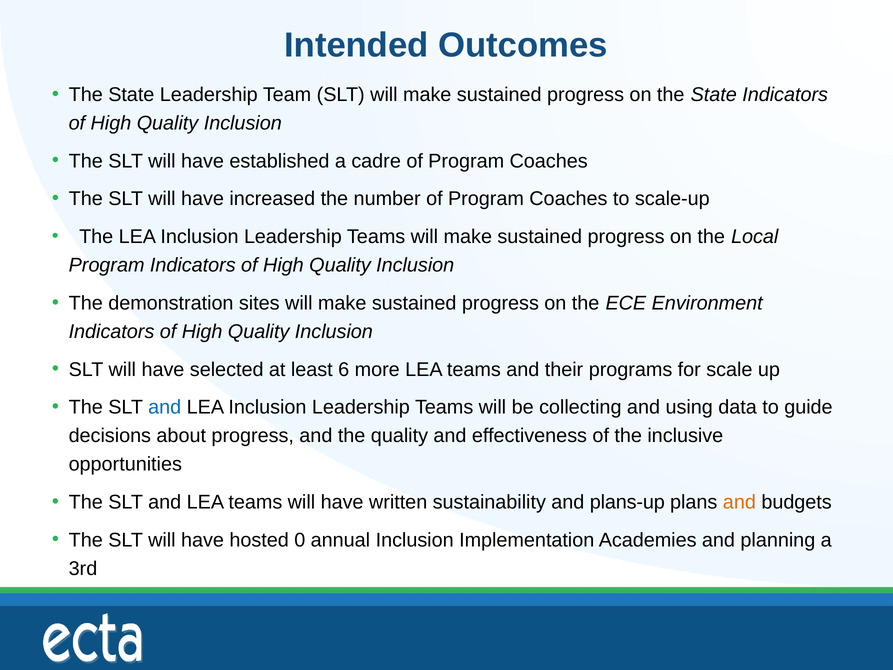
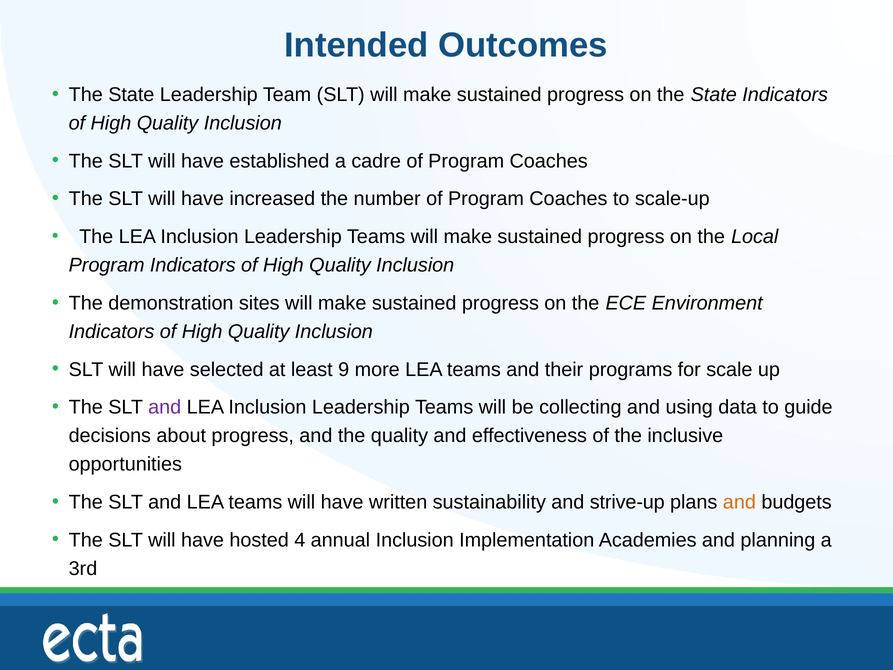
6: 6 -> 9
and at (165, 407) colour: blue -> purple
plans-up: plans-up -> strive-up
0: 0 -> 4
